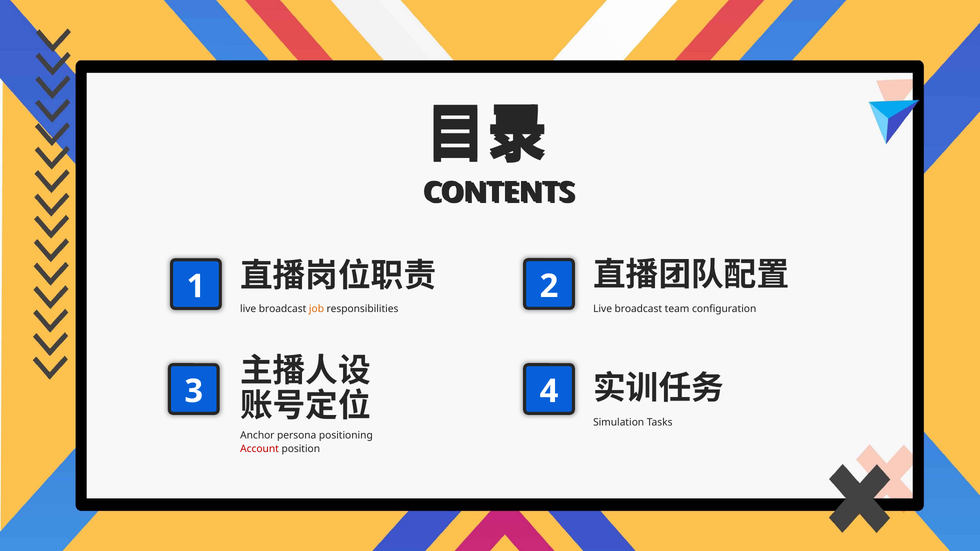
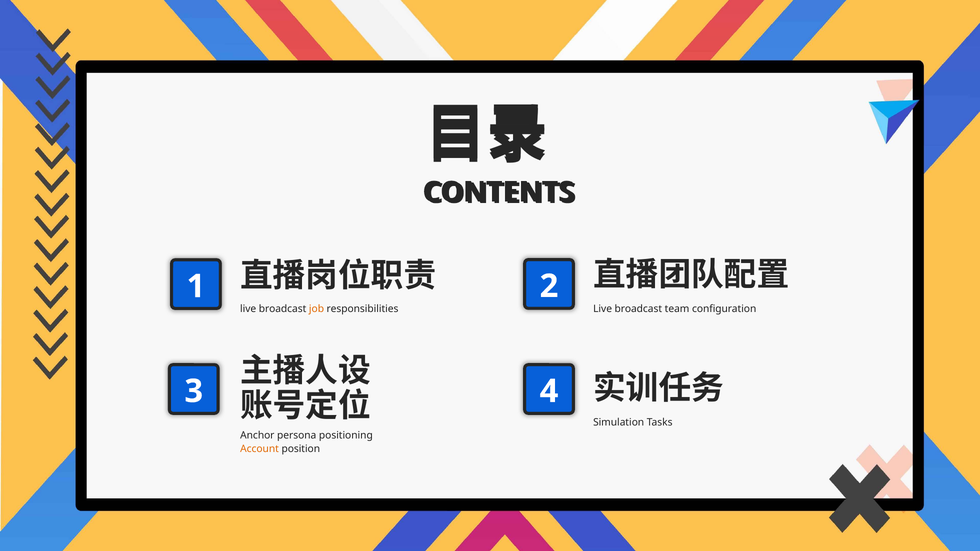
Account colour: red -> orange
